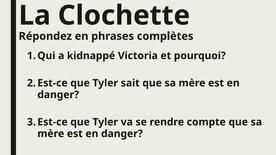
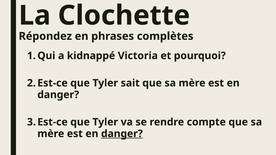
danger at (122, 134) underline: none -> present
